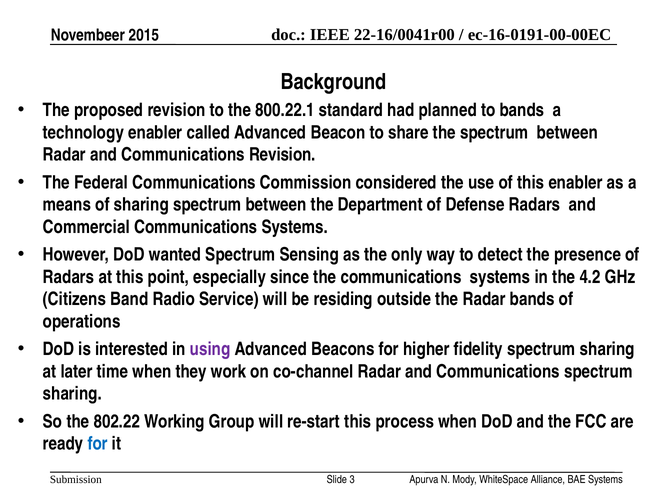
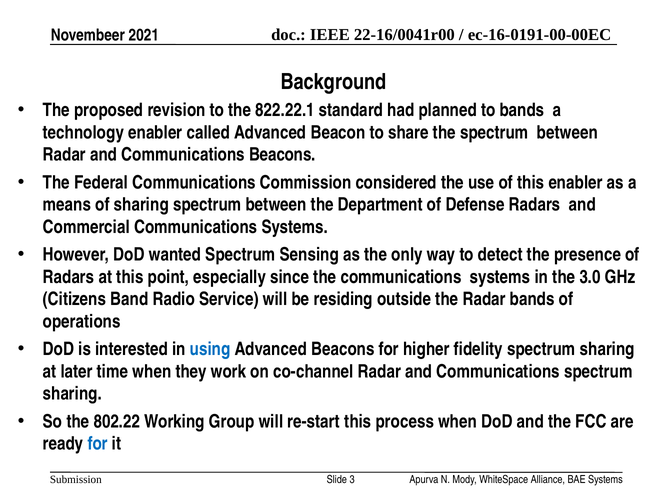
2015: 2015 -> 2021
800.22.1: 800.22.1 -> 822.22.1
Communications Revision: Revision -> Beacons
4.2: 4.2 -> 3.0
using colour: purple -> blue
